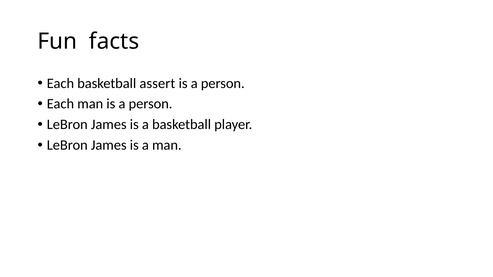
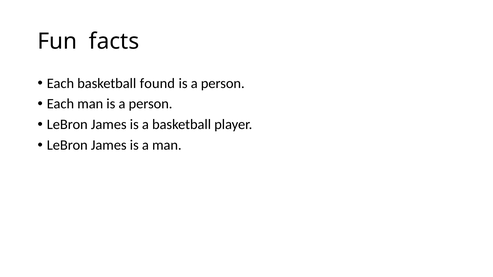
assert: assert -> found
